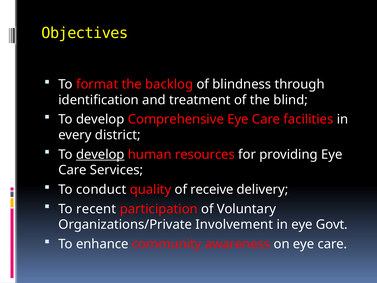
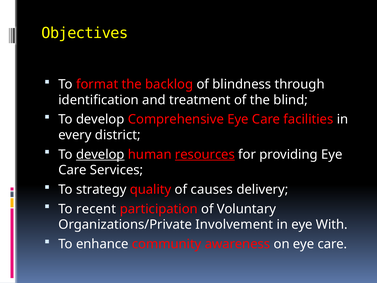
resources underline: none -> present
conduct: conduct -> strategy
receive: receive -> causes
Govt: Govt -> With
